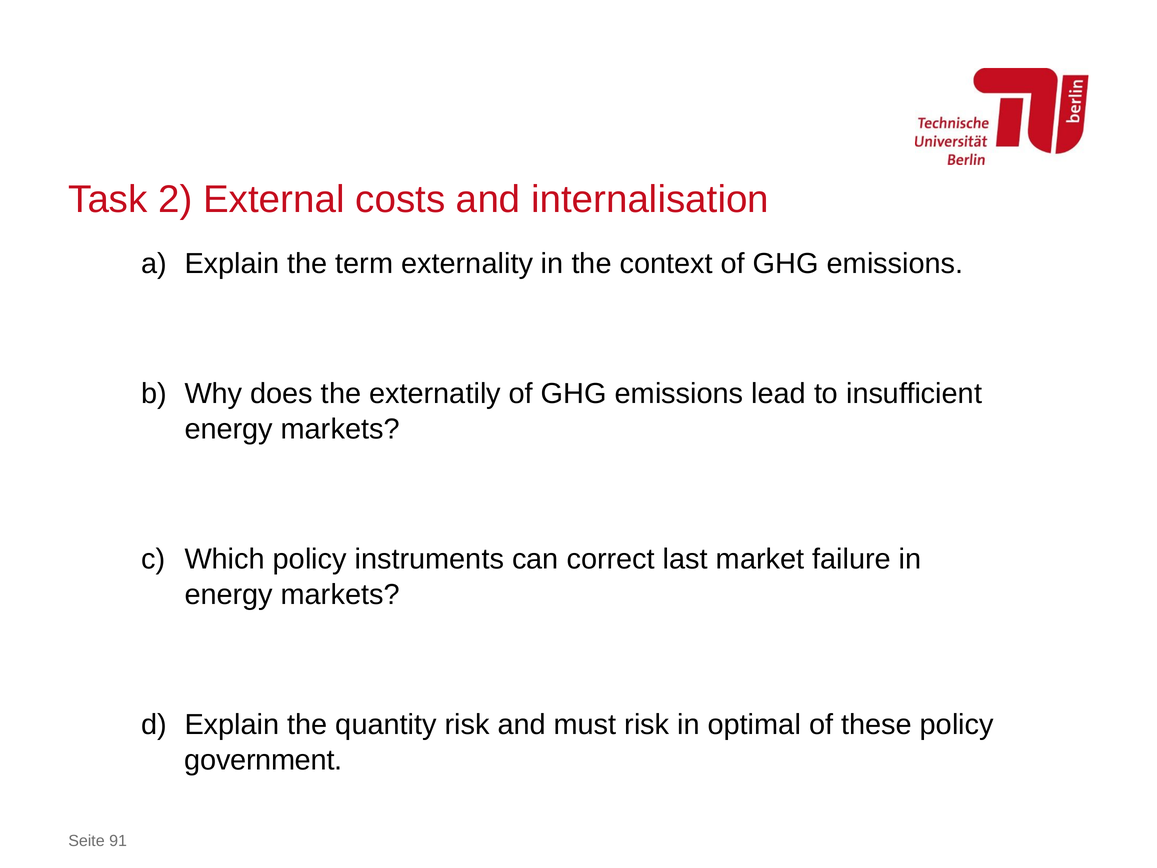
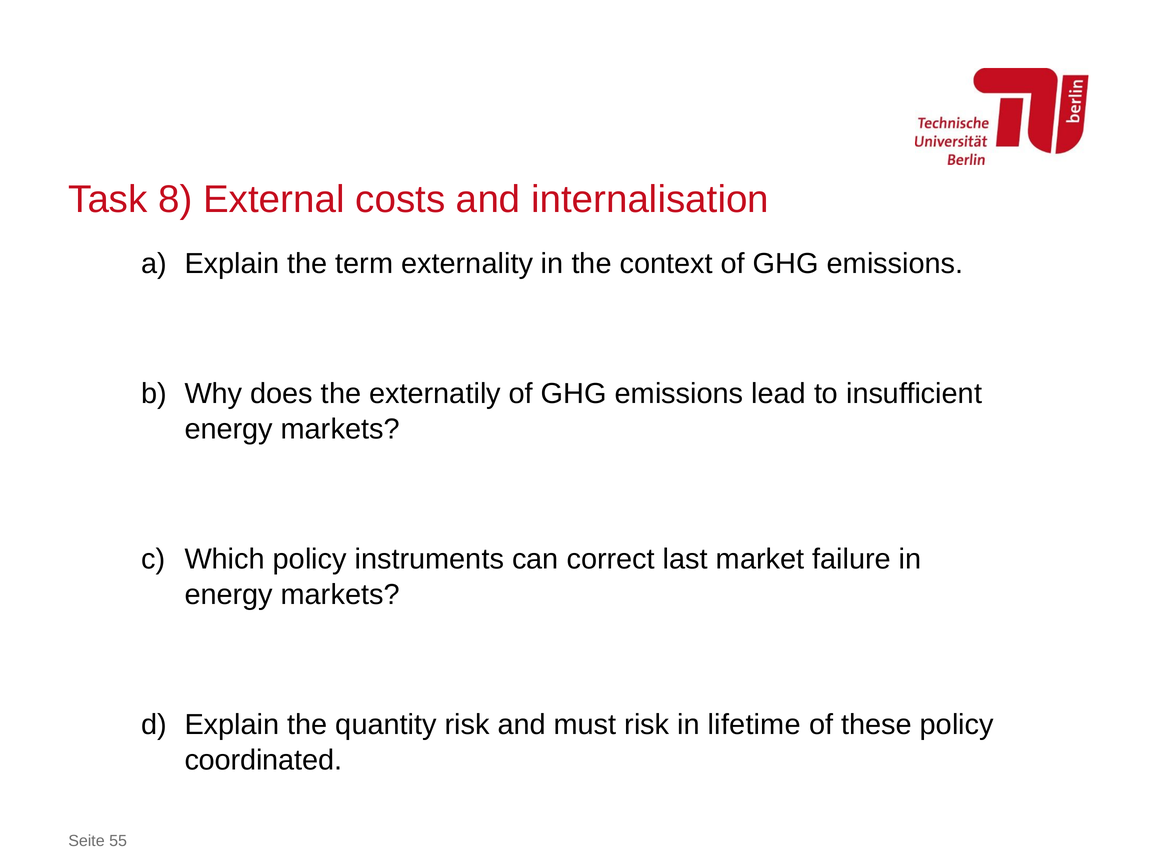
2: 2 -> 8
optimal: optimal -> lifetime
government: government -> coordinated
91: 91 -> 55
